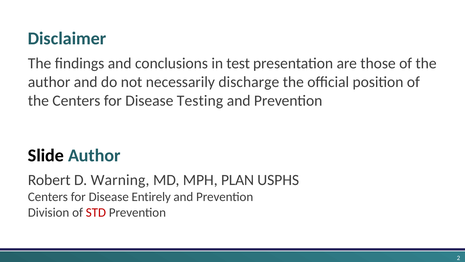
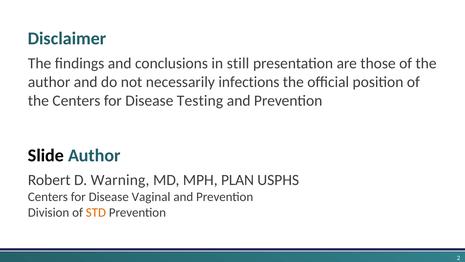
test: test -> still
discharge: discharge -> infections
Entirely: Entirely -> Vaginal
STD colour: red -> orange
